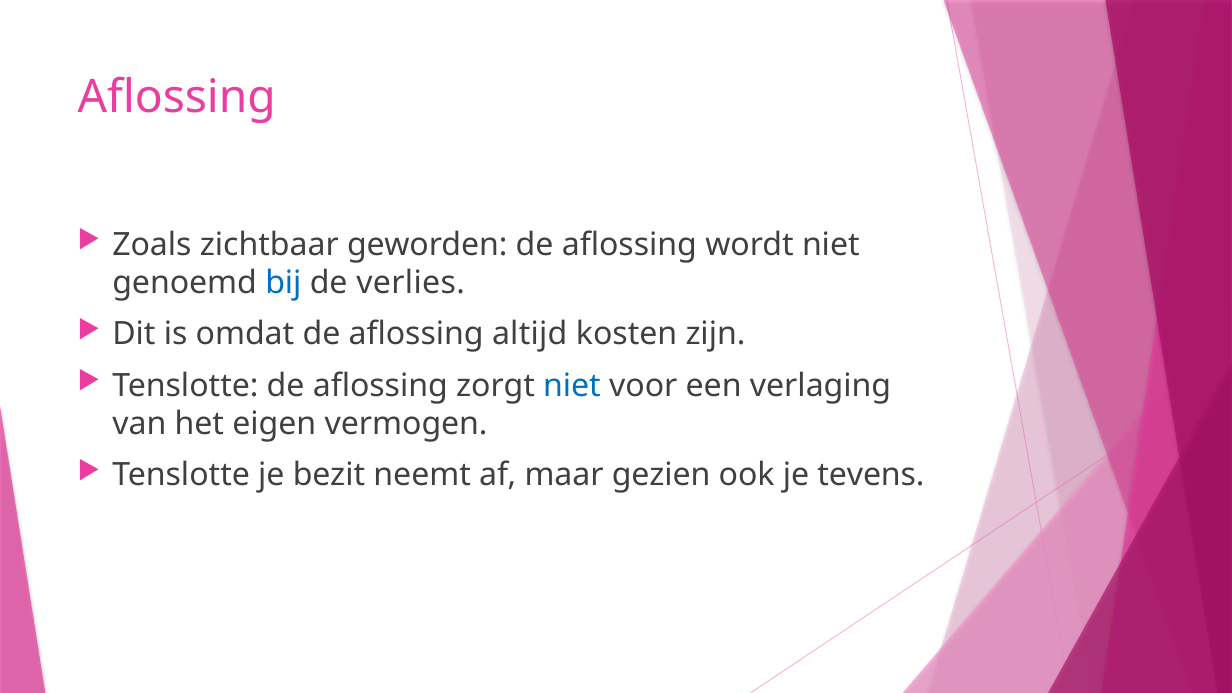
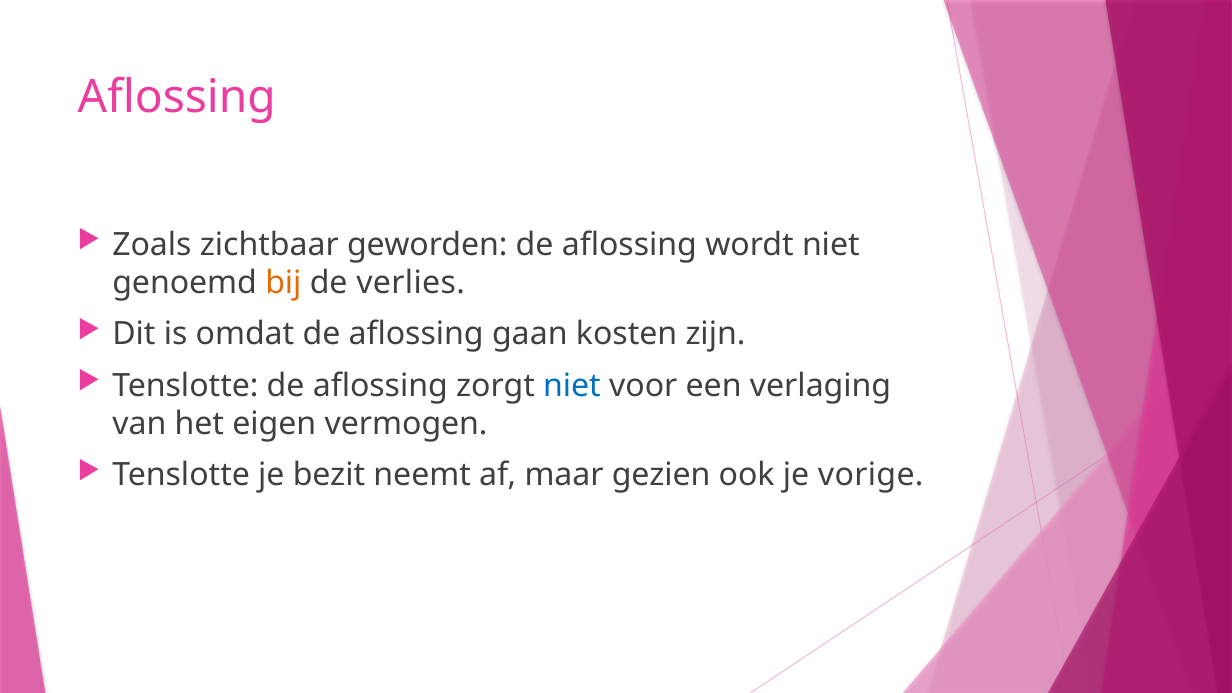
bij colour: blue -> orange
altijd: altijd -> gaan
tevens: tevens -> vorige
